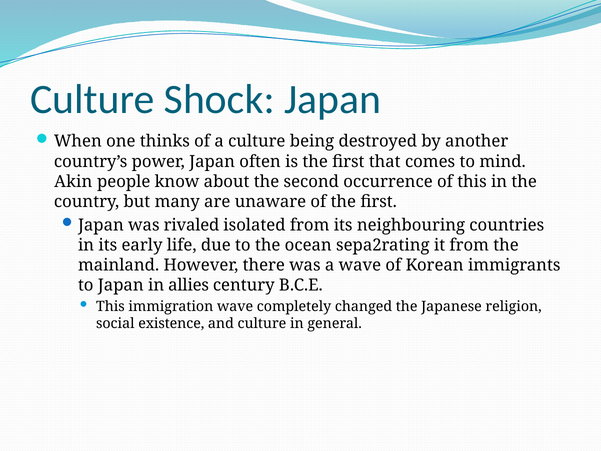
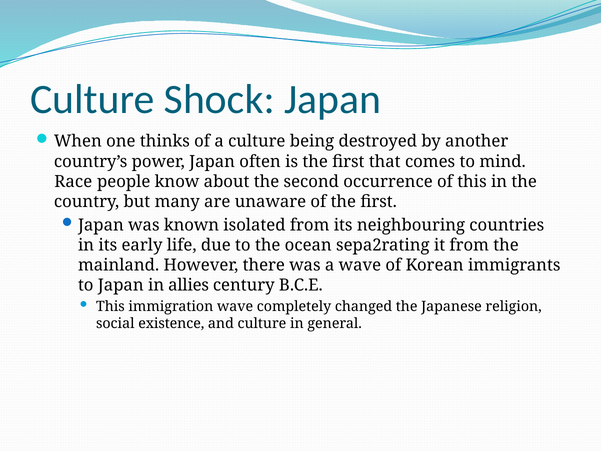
Akin: Akin -> Race
rivaled: rivaled -> known
